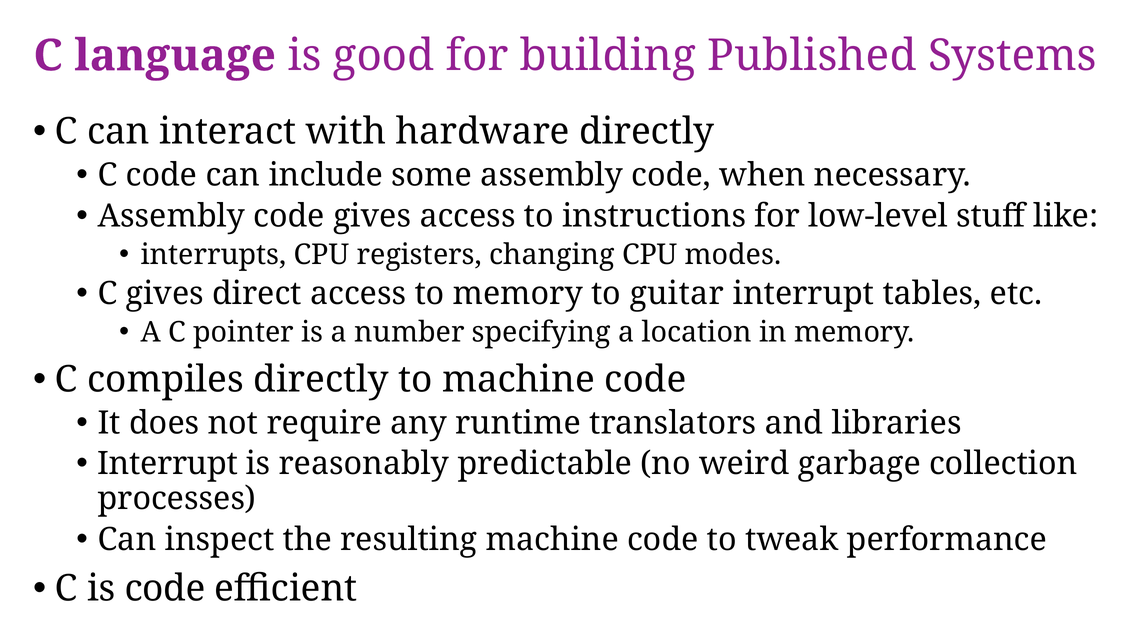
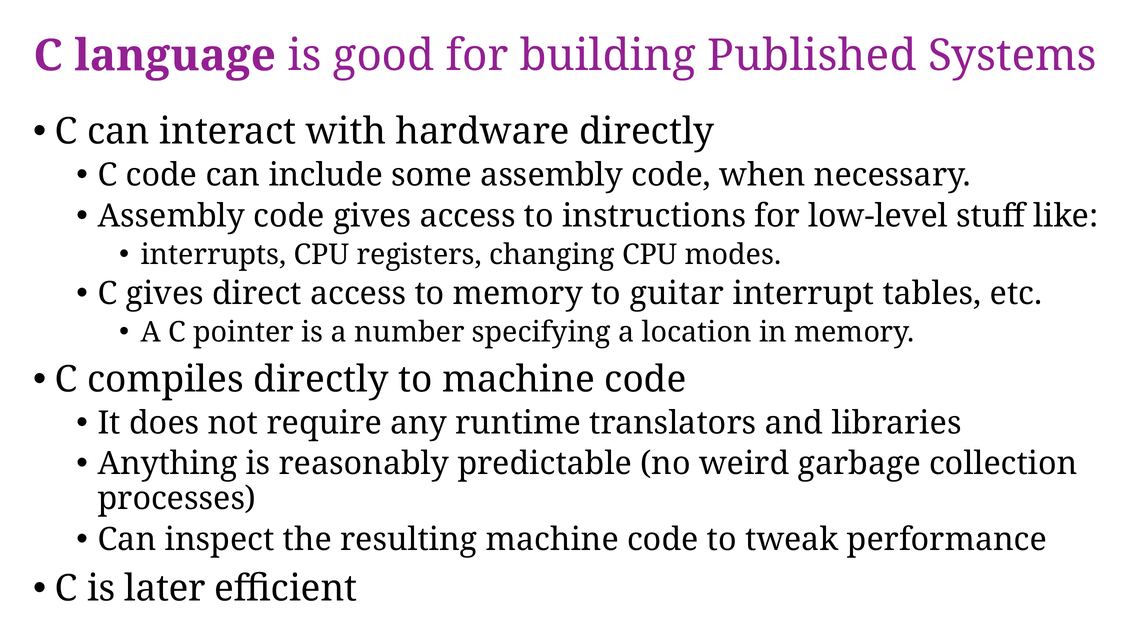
Interrupt at (168, 464): Interrupt -> Anything
is code: code -> later
